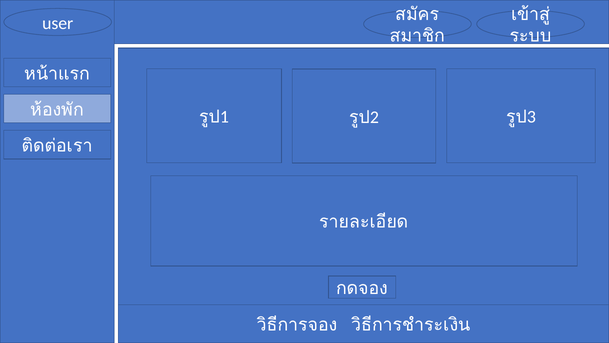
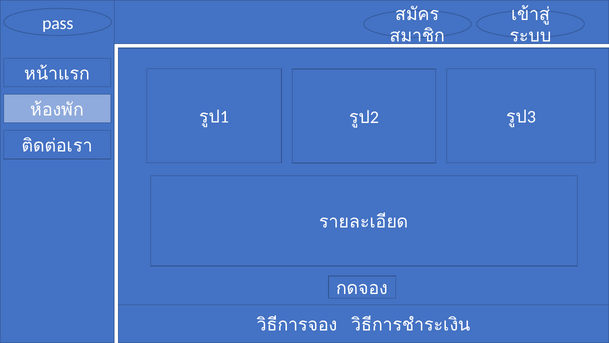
user: user -> pass
